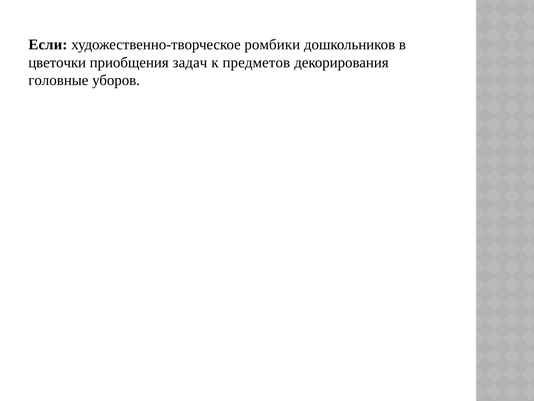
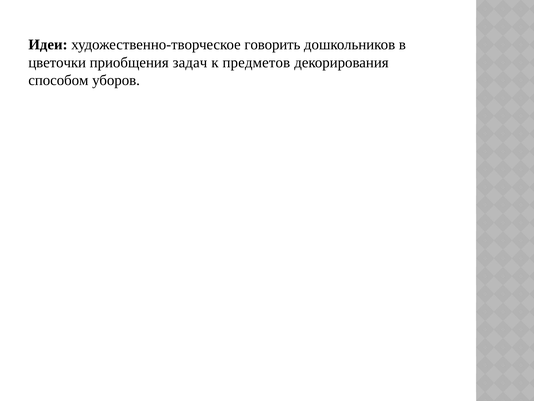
Если: Если -> Идеи
ромбики: ромбики -> говорить
головные: головные -> способом
